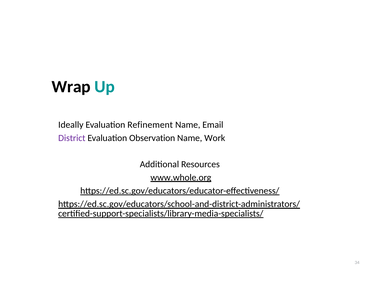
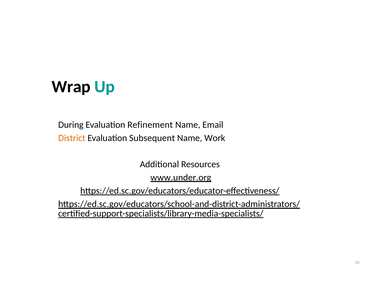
Ideally: Ideally -> During
District colour: purple -> orange
Observation: Observation -> Subsequent
www.whole.org: www.whole.org -> www.under.org
